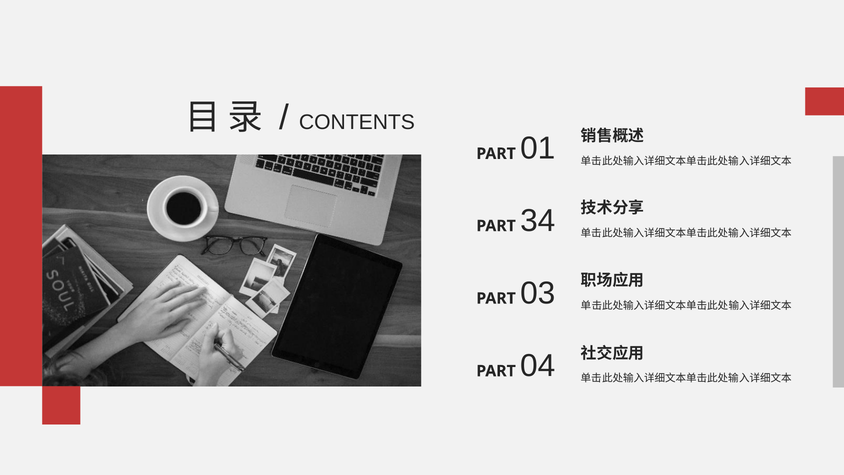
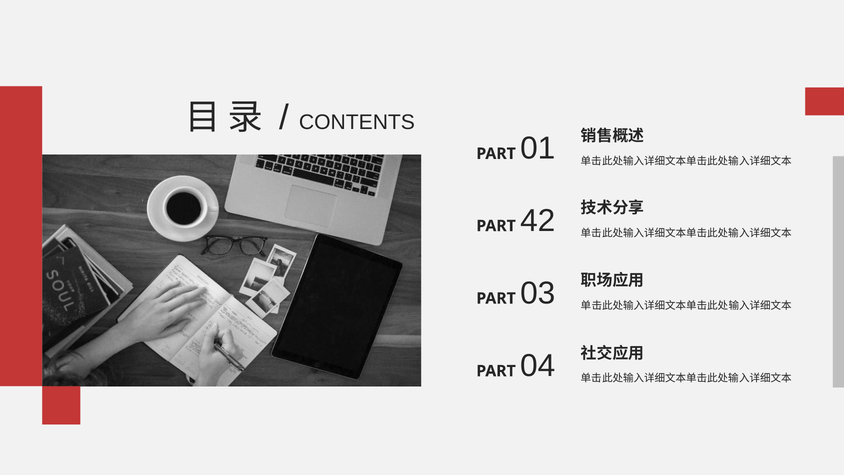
34: 34 -> 42
